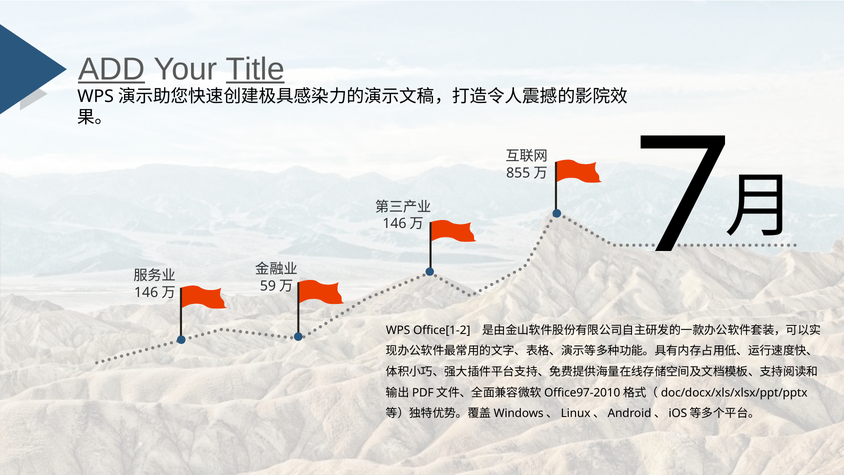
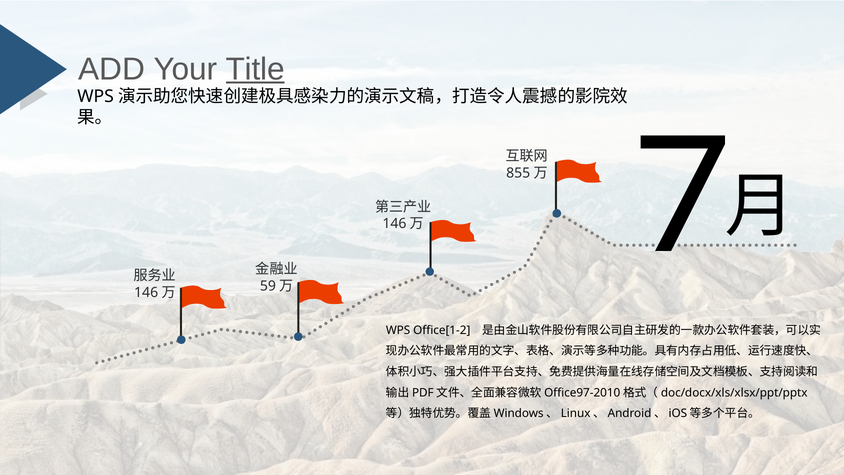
ADD underline: present -> none
